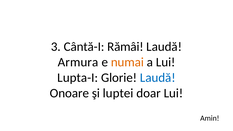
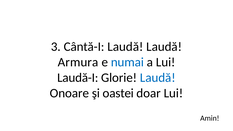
Cântă-I Rămâi: Rămâi -> Laudă
numai colour: orange -> blue
Lupta-I: Lupta-I -> Laudă-I
luptei: luptei -> oastei
